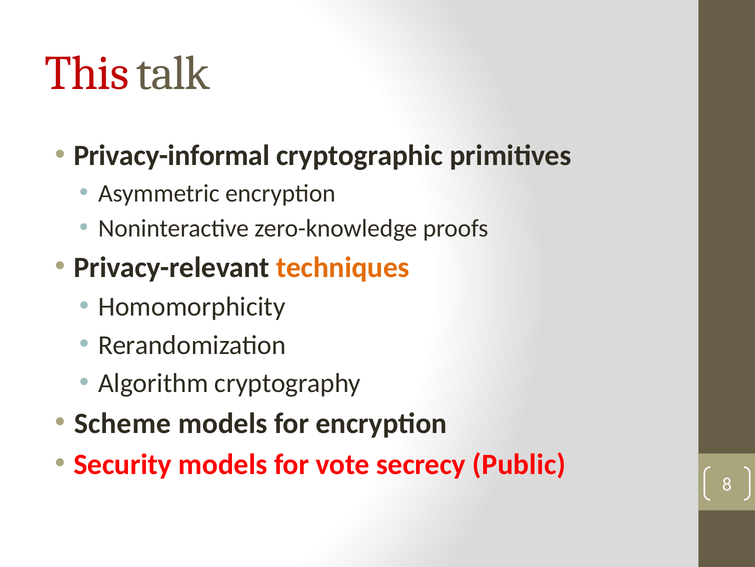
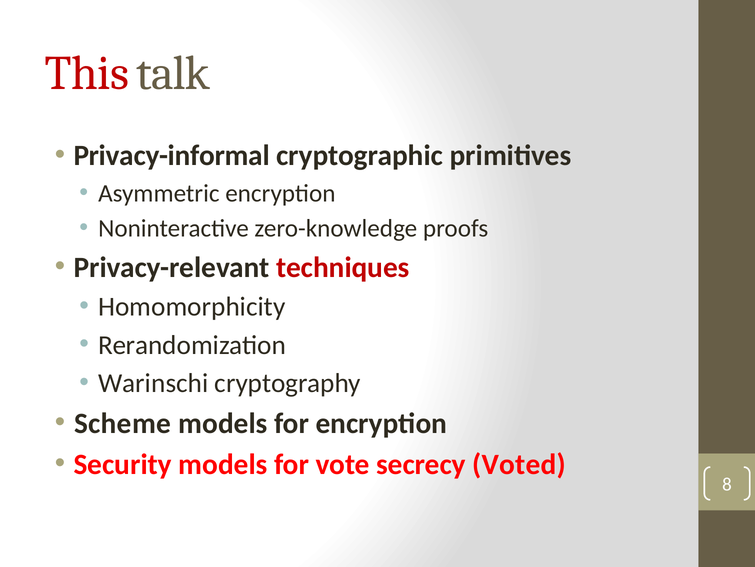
techniques colour: orange -> red
Algorithm: Algorithm -> Warinschi
Public: Public -> Voted
